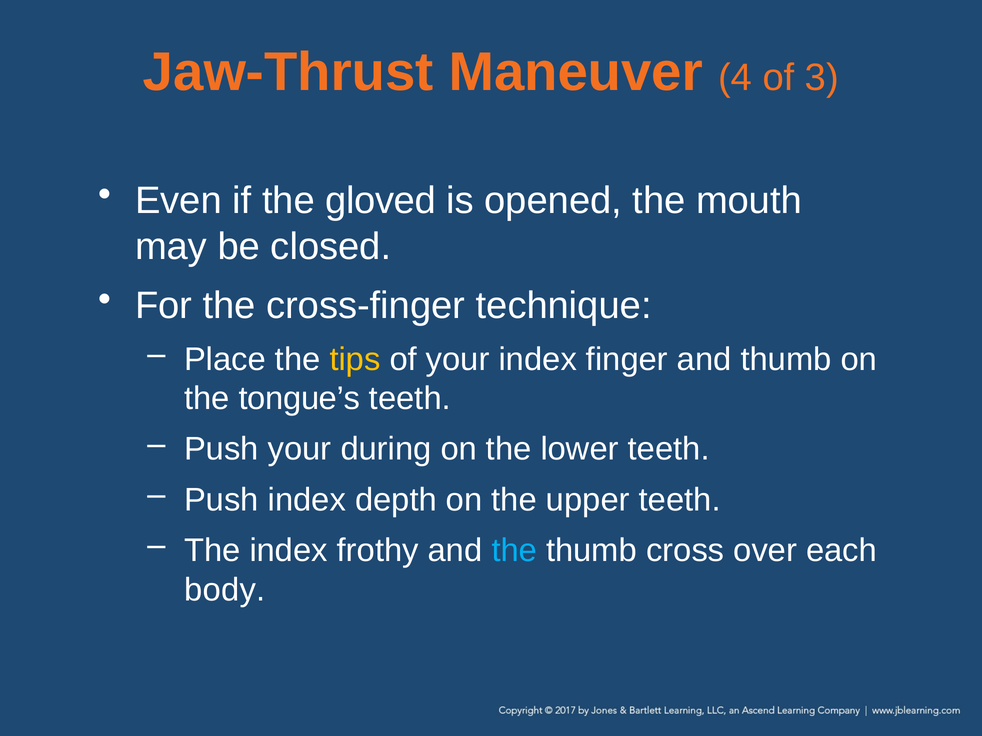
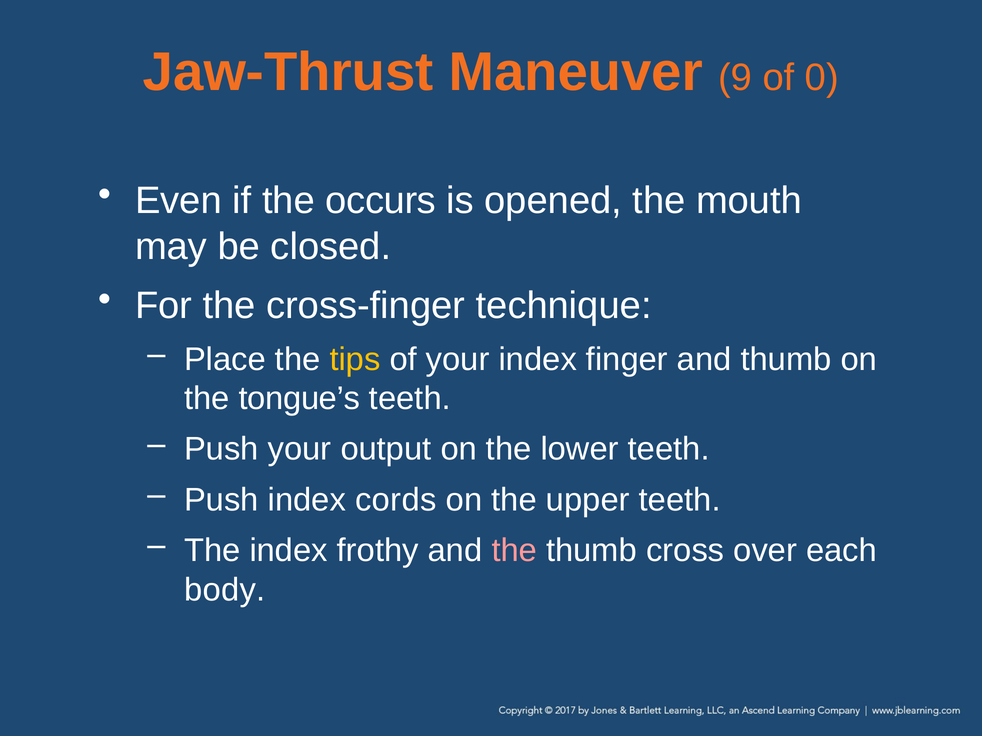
4: 4 -> 9
3: 3 -> 0
gloved: gloved -> occurs
during: during -> output
depth: depth -> cords
the at (514, 551) colour: light blue -> pink
